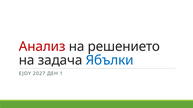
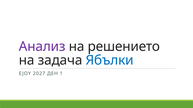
Анализ colour: red -> purple
